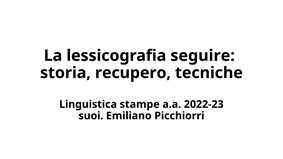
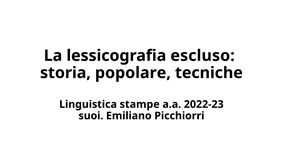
seguire: seguire -> escluso
recupero: recupero -> popolare
